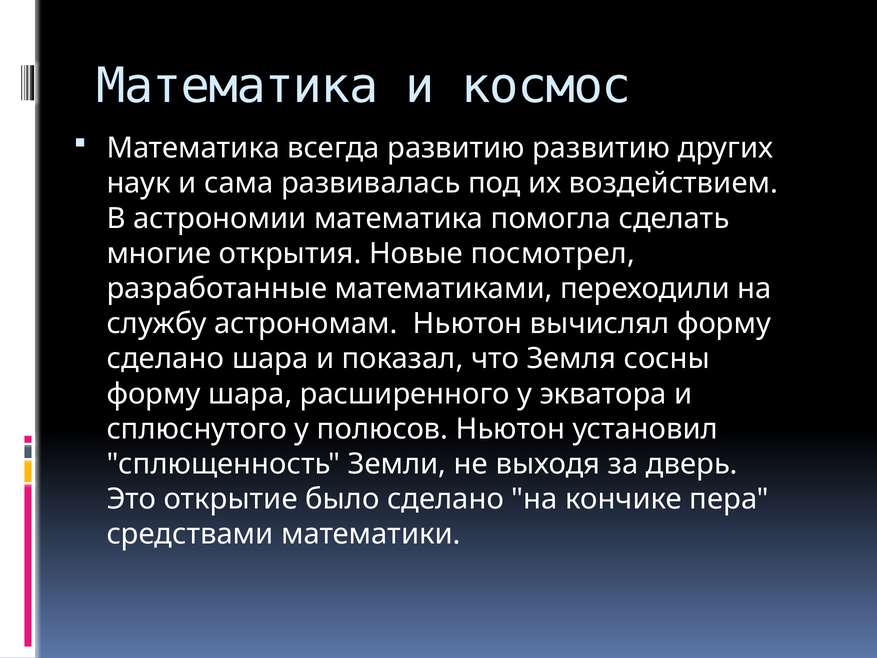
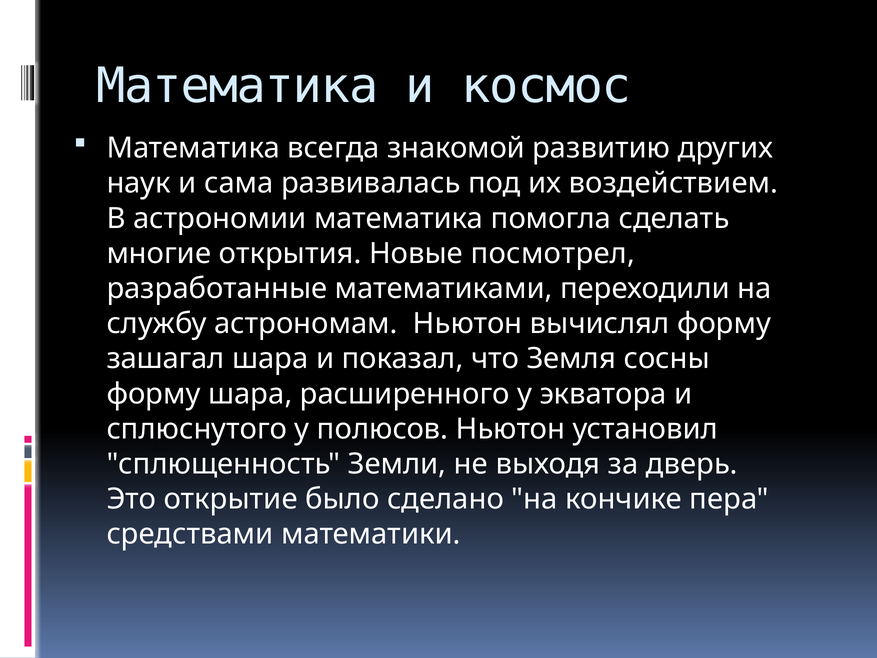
всегда развитию: развитию -> знакомой
сделано at (165, 359): сделано -> зашагал
